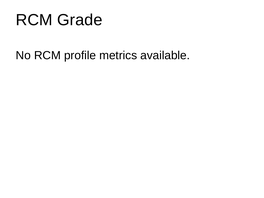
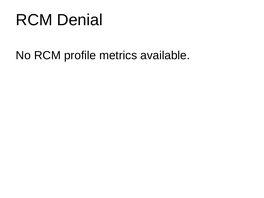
Grade: Grade -> Denial
